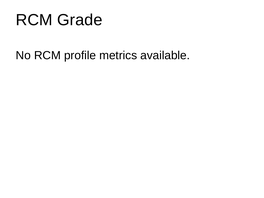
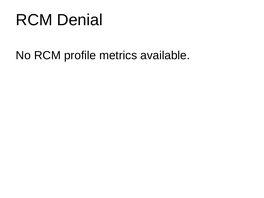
Grade: Grade -> Denial
